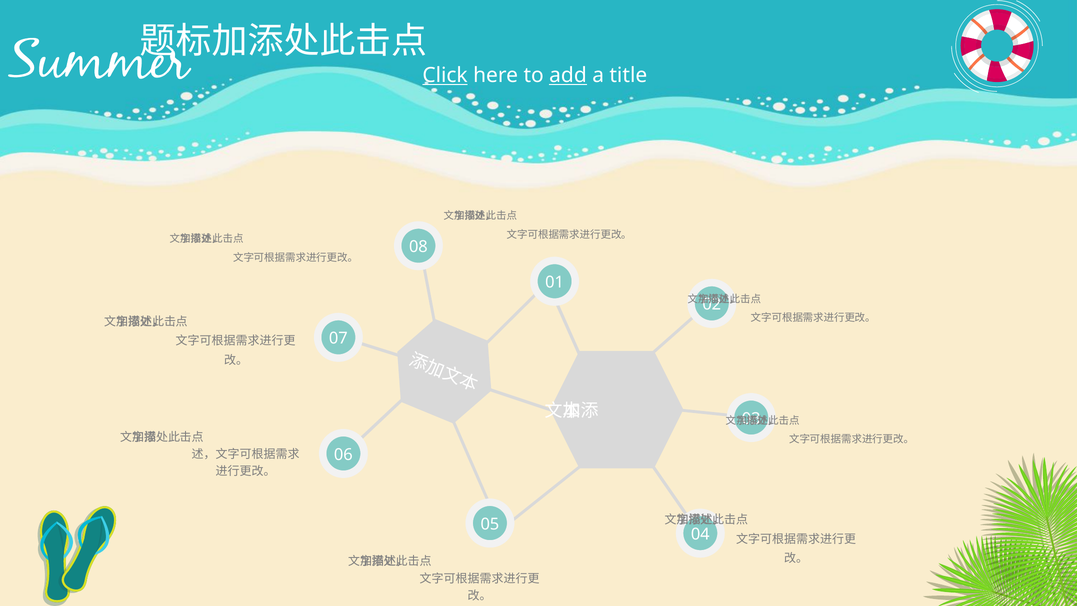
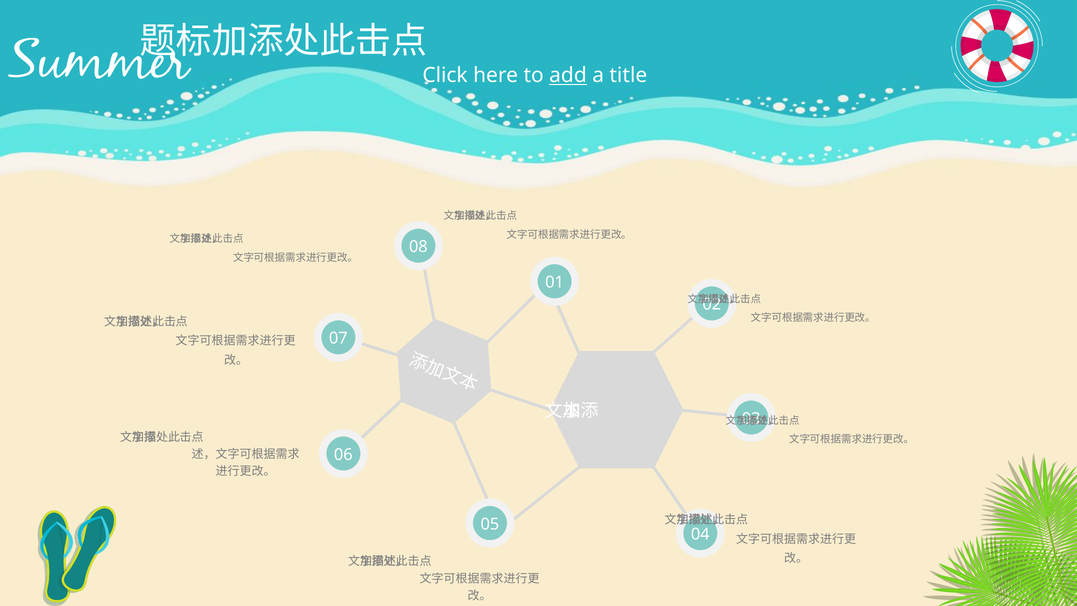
Click underline: present -> none
